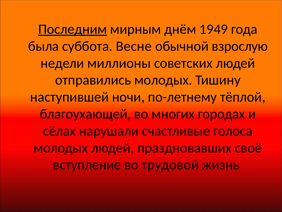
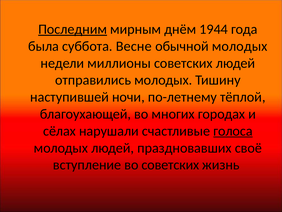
1949: 1949 -> 1944
обычной взрослую: взрослую -> молодых
голоса underline: none -> present
во трудовой: трудовой -> советских
